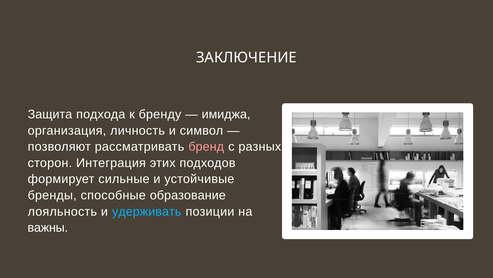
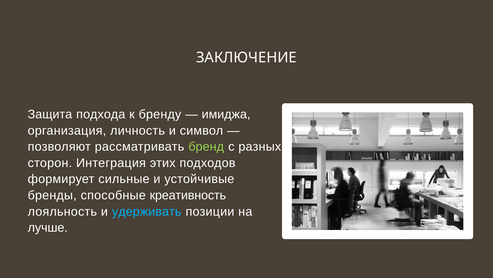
бренд colour: pink -> light green
образование: образование -> креативность
важны: важны -> лучше
